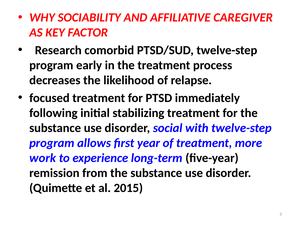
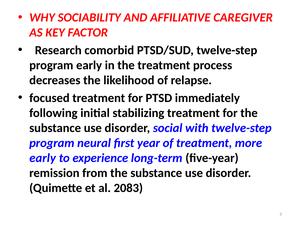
allows: allows -> neural
work at (43, 158): work -> early
2015: 2015 -> 2083
